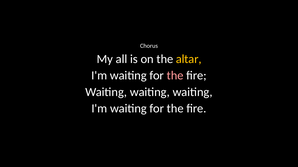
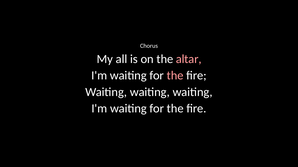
altar colour: yellow -> pink
